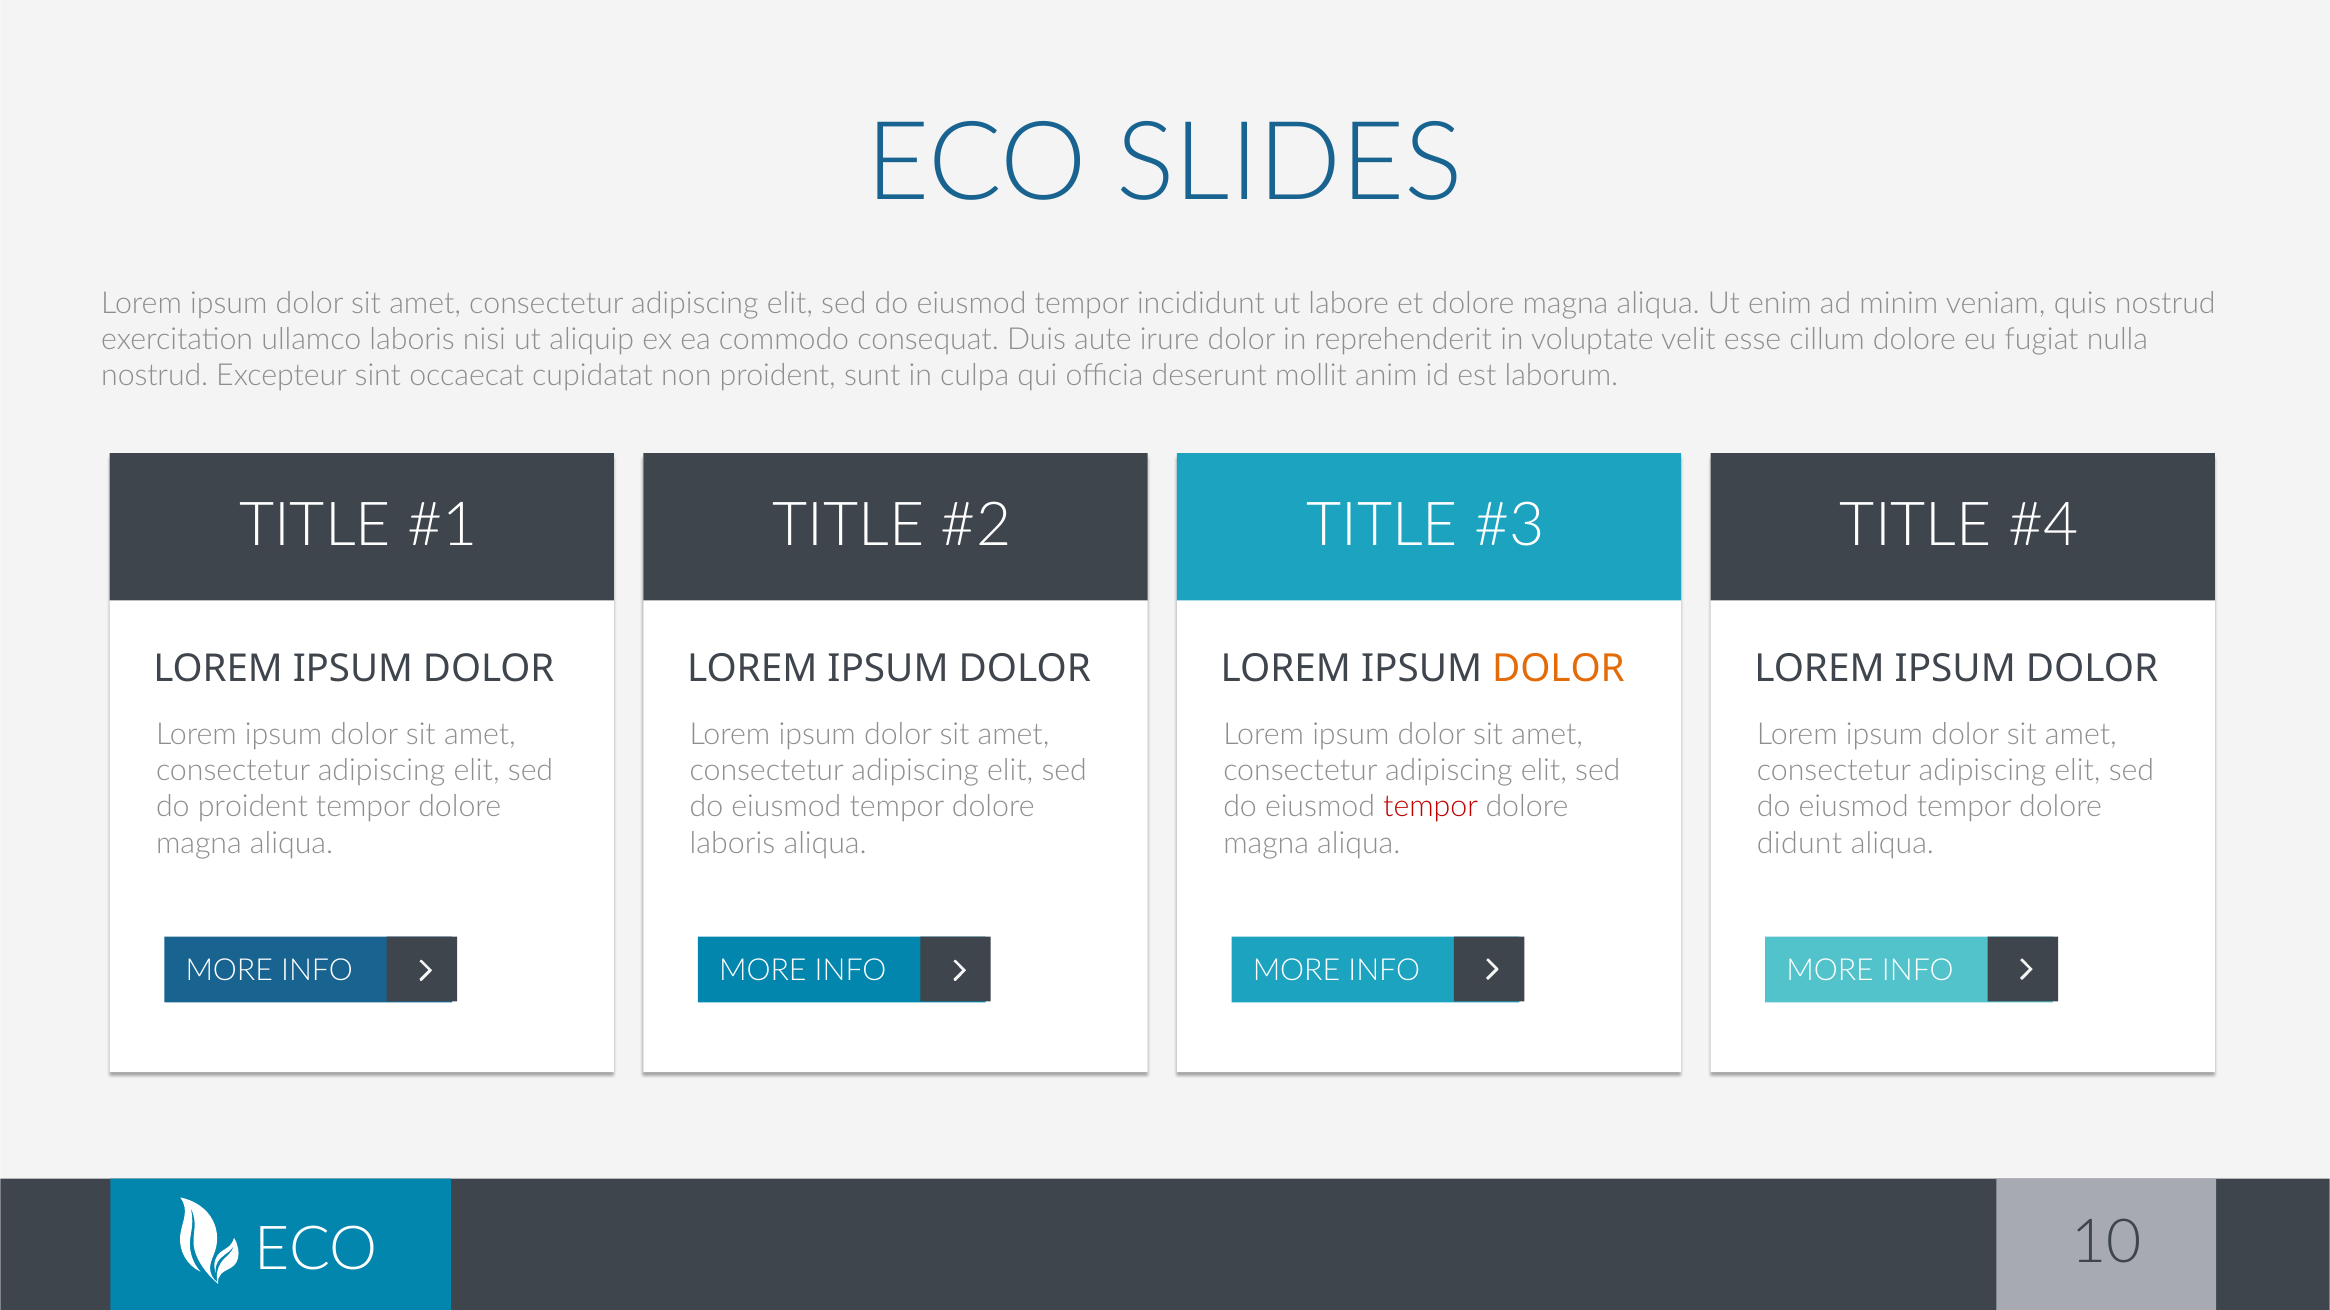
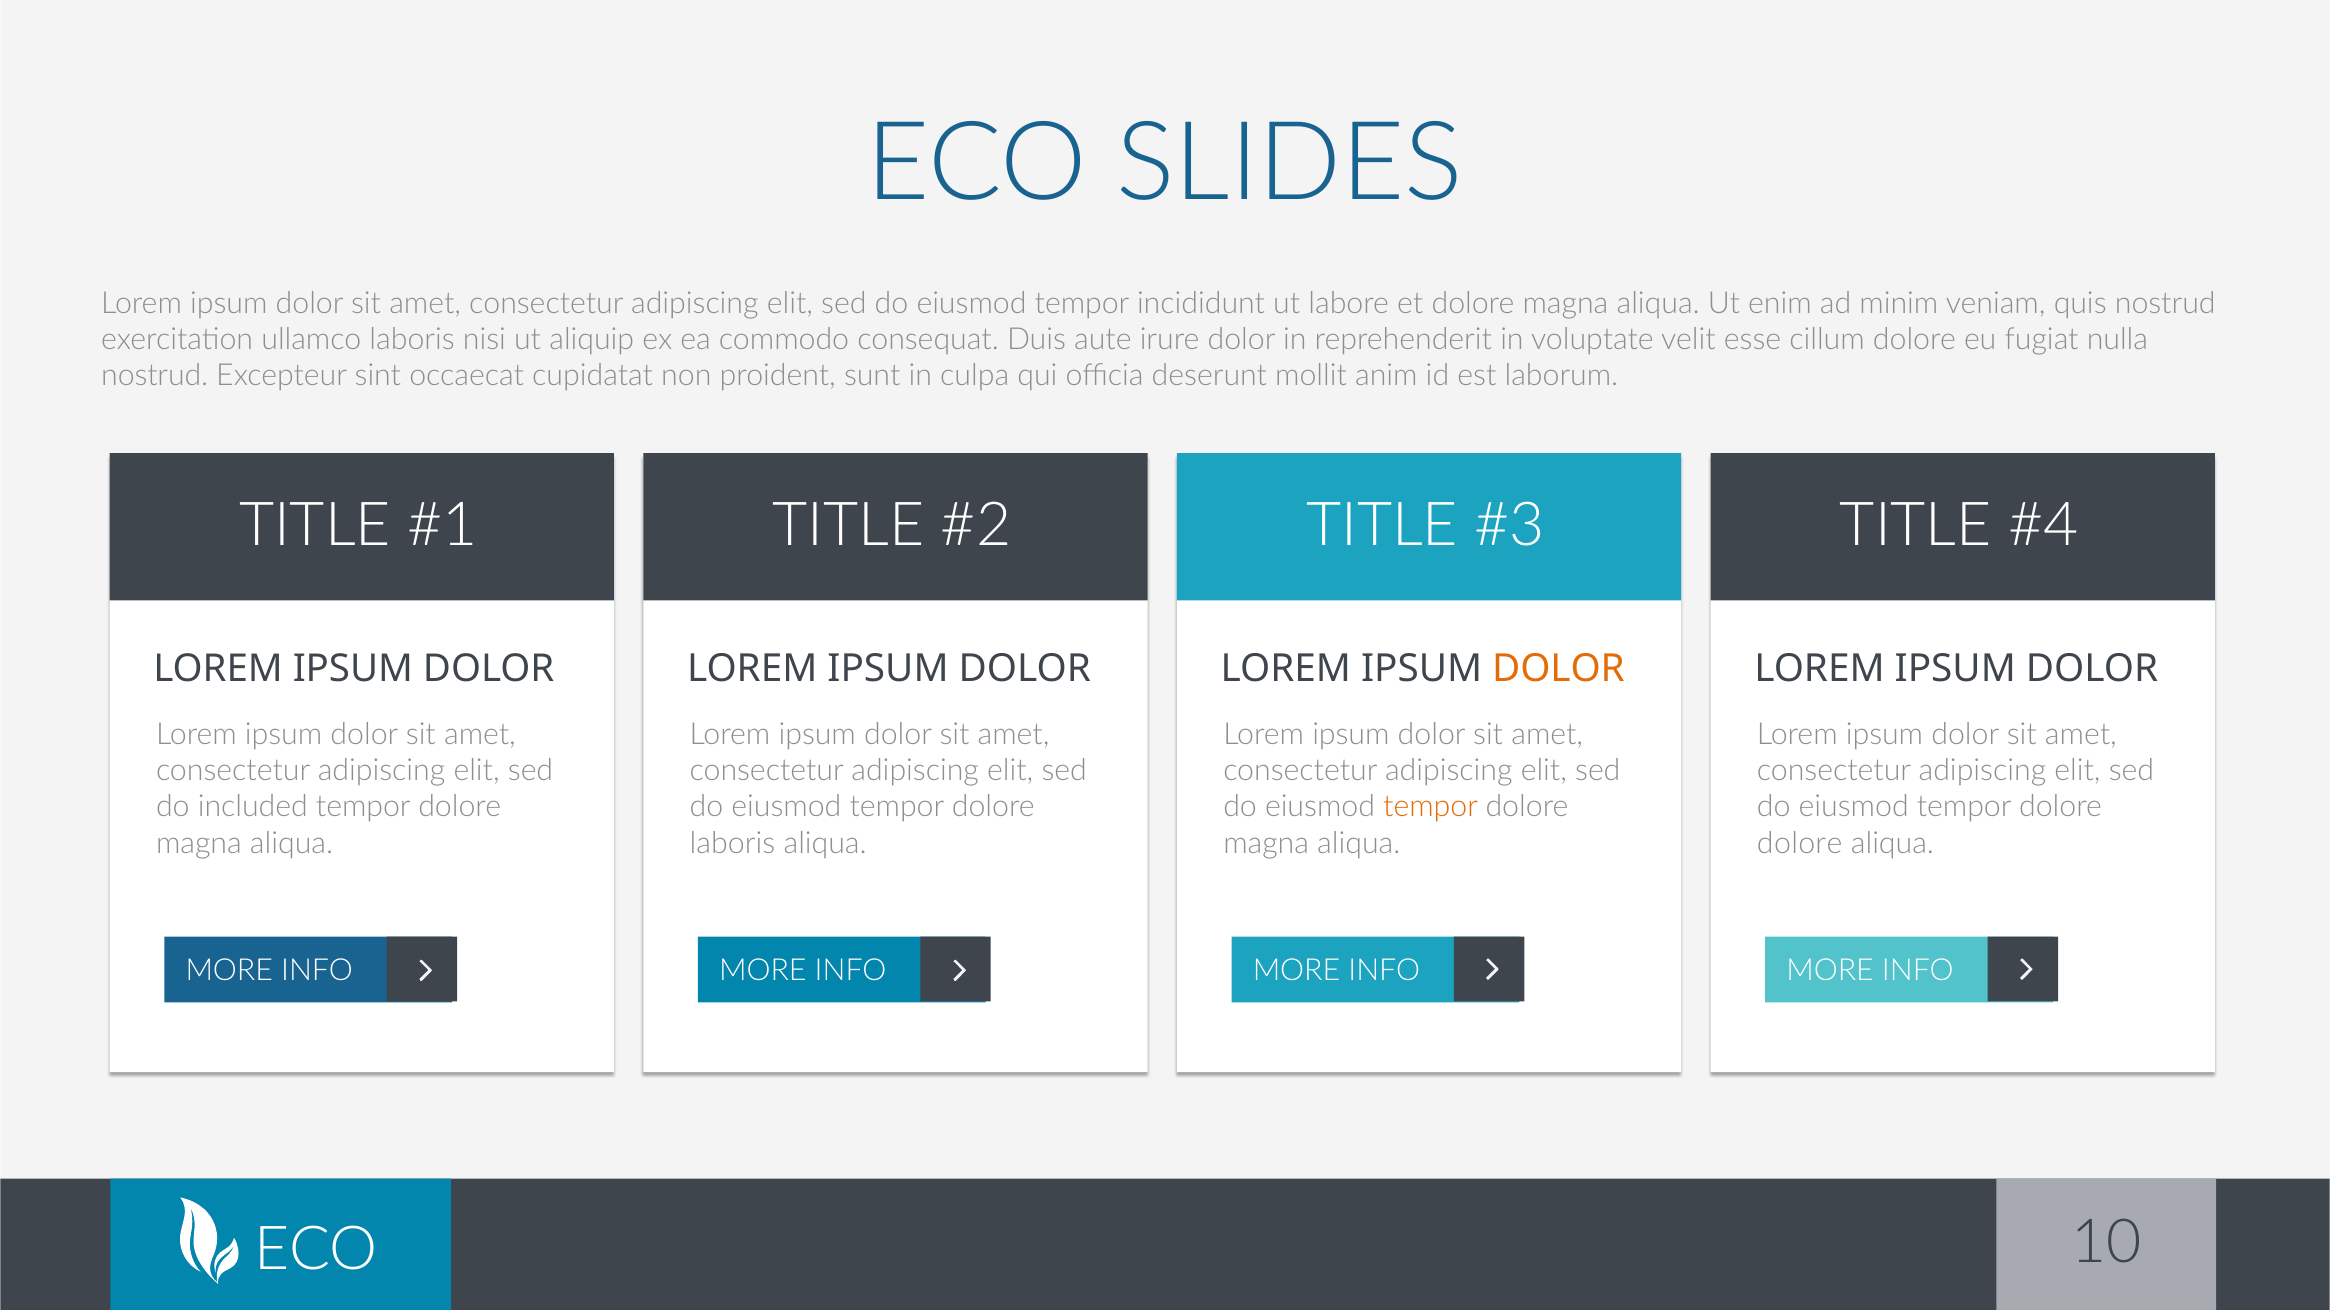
do proident: proident -> included
tempor at (1431, 807) colour: red -> orange
didunt at (1800, 844): didunt -> dolore
